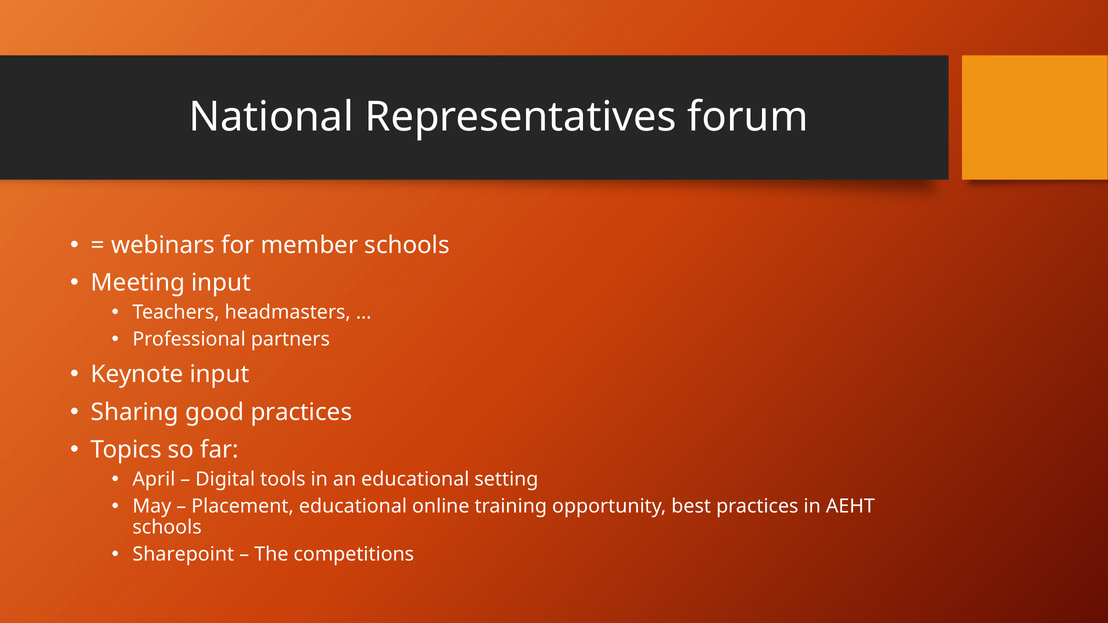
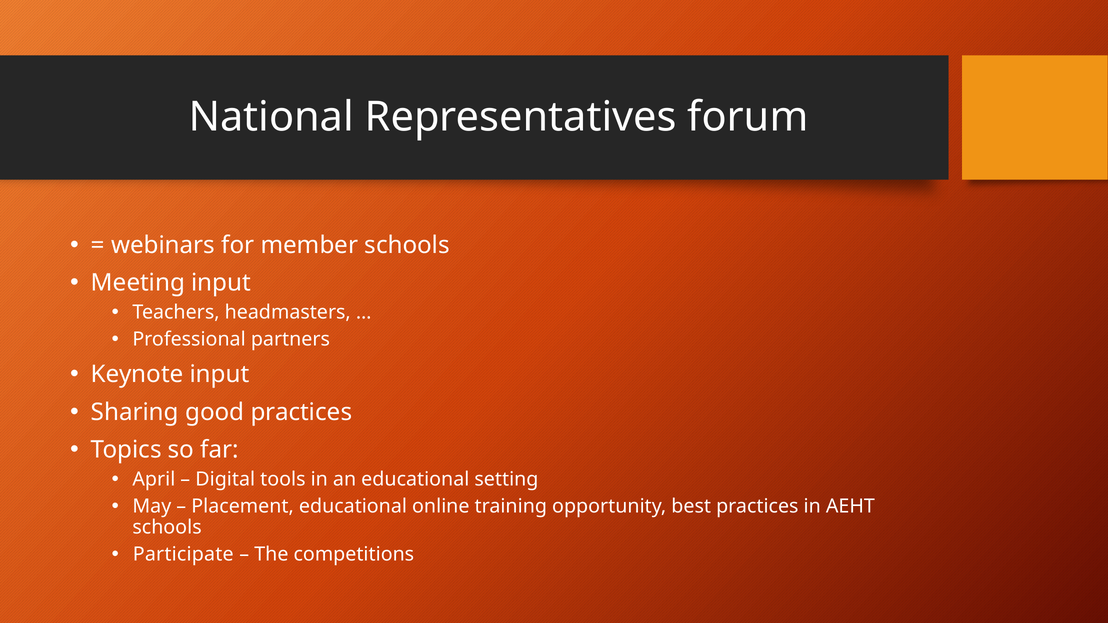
Sharepoint: Sharepoint -> Participate
